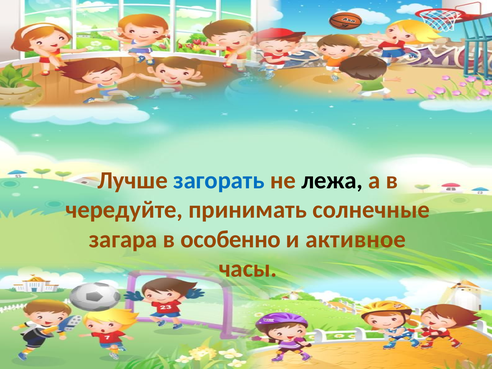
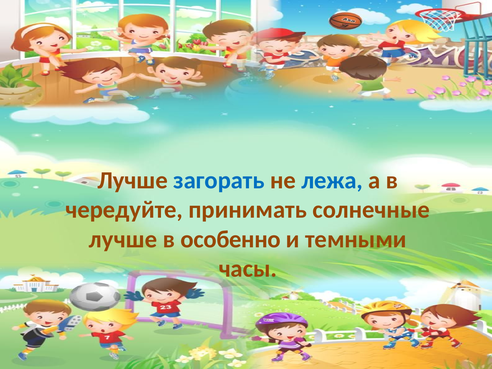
лежа colour: black -> blue
загара at (123, 239): загара -> лучше
активное: активное -> темными
